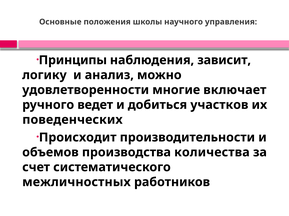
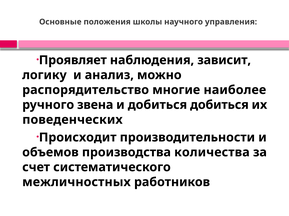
Принципы: Принципы -> Проявляет
удовлетворенности: удовлетворенности -> распорядительство
включает: включает -> наиболее
ведет: ведет -> звена
добиться участков: участков -> добиться
